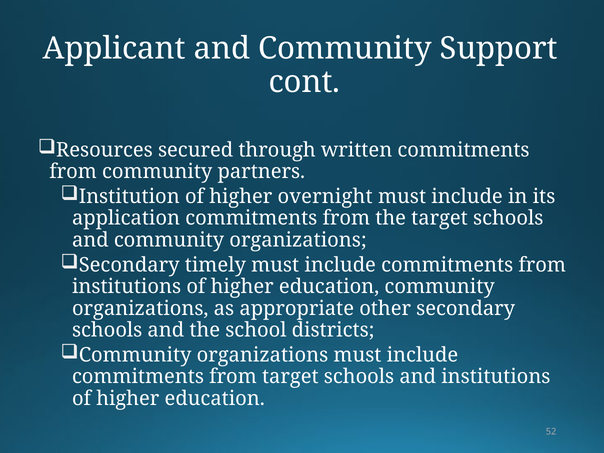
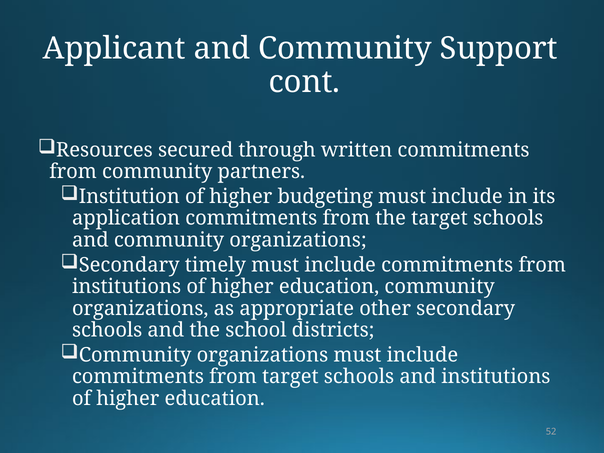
overnight: overnight -> budgeting
